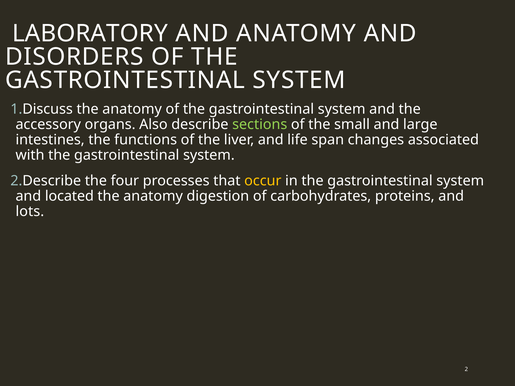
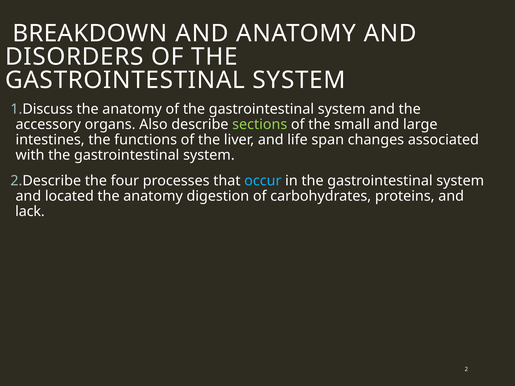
LABORATORY: LABORATORY -> BREAKDOWN
occur colour: yellow -> light blue
lots: lots -> lack
